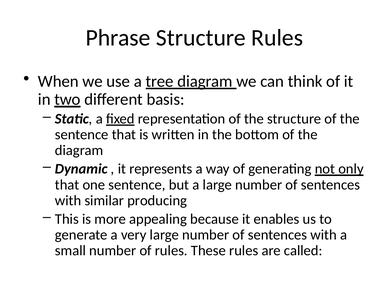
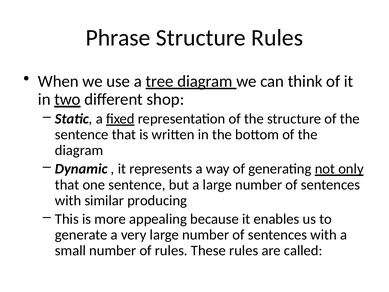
basis: basis -> shop
